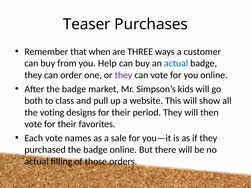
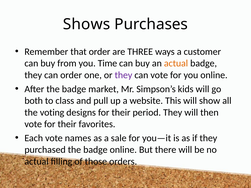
Teaser: Teaser -> Shows
that when: when -> order
Help: Help -> Time
actual at (176, 63) colour: blue -> orange
